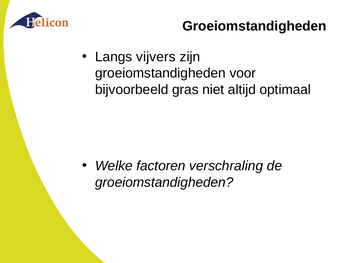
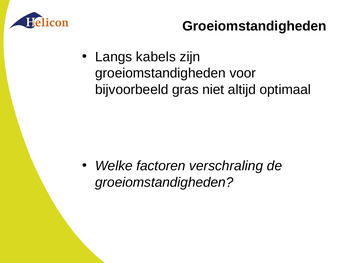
vijvers: vijvers -> kabels
